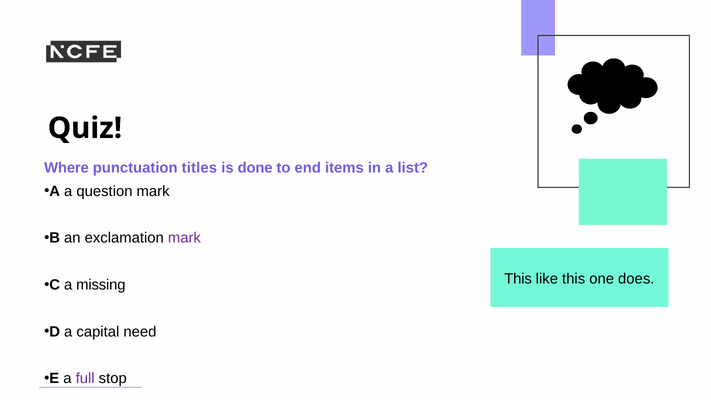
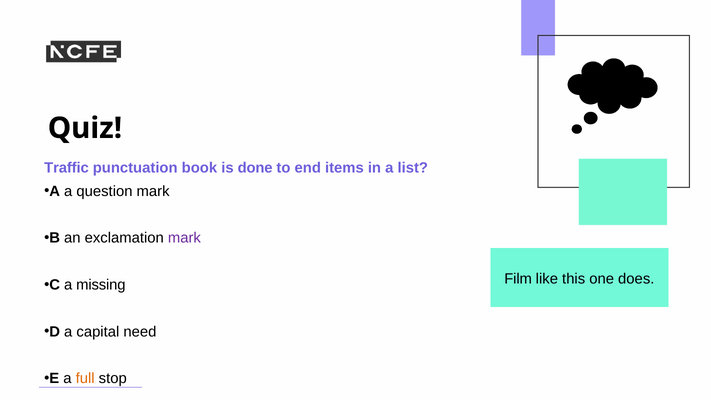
Where: Where -> Traffic
titles: titles -> book
This at (518, 279): This -> Film
full colour: purple -> orange
